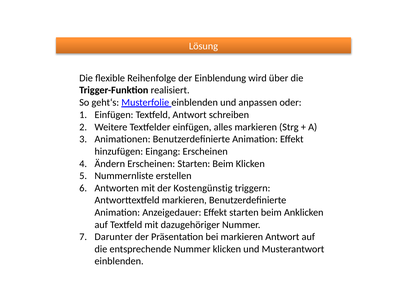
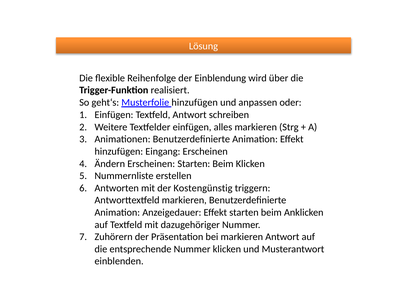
Musterfolie einblenden: einblenden -> hinzufügen
Darunter: Darunter -> Zuhörern
